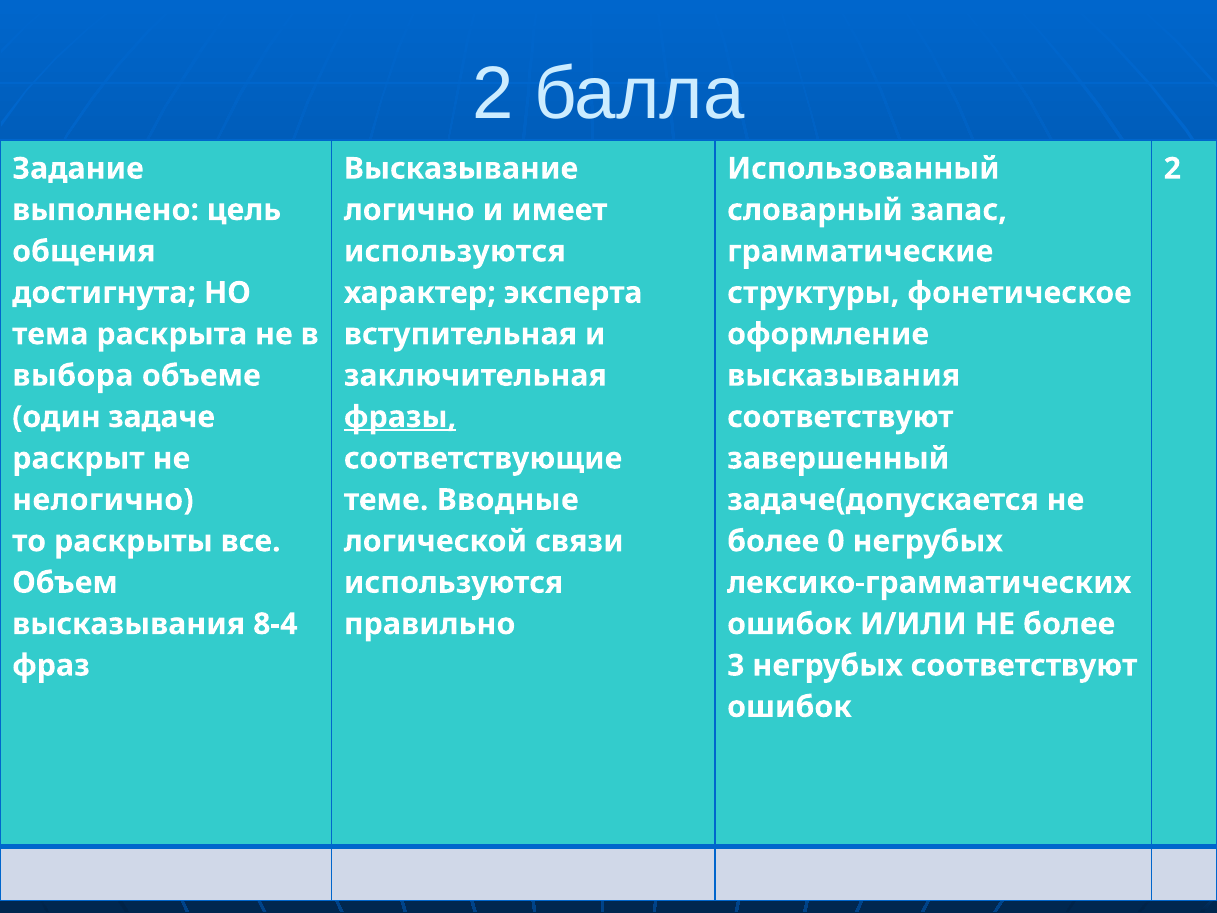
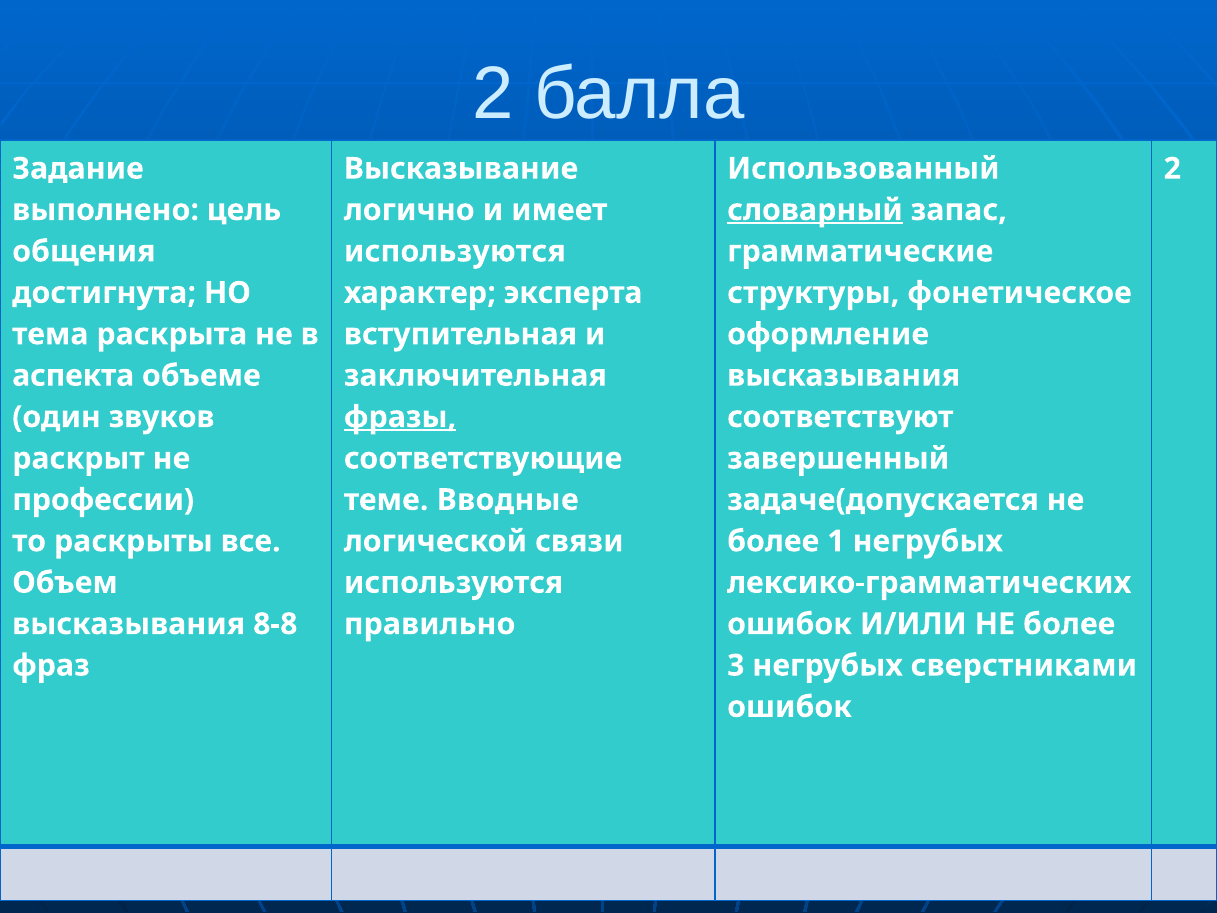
словарный underline: none -> present
выбора: выбора -> аспекта
задаче: задаче -> звуков
нелогично: нелогично -> профессии
0: 0 -> 1
8-4: 8-4 -> 8-8
негрубых соответствуют: соответствуют -> сверстниками
